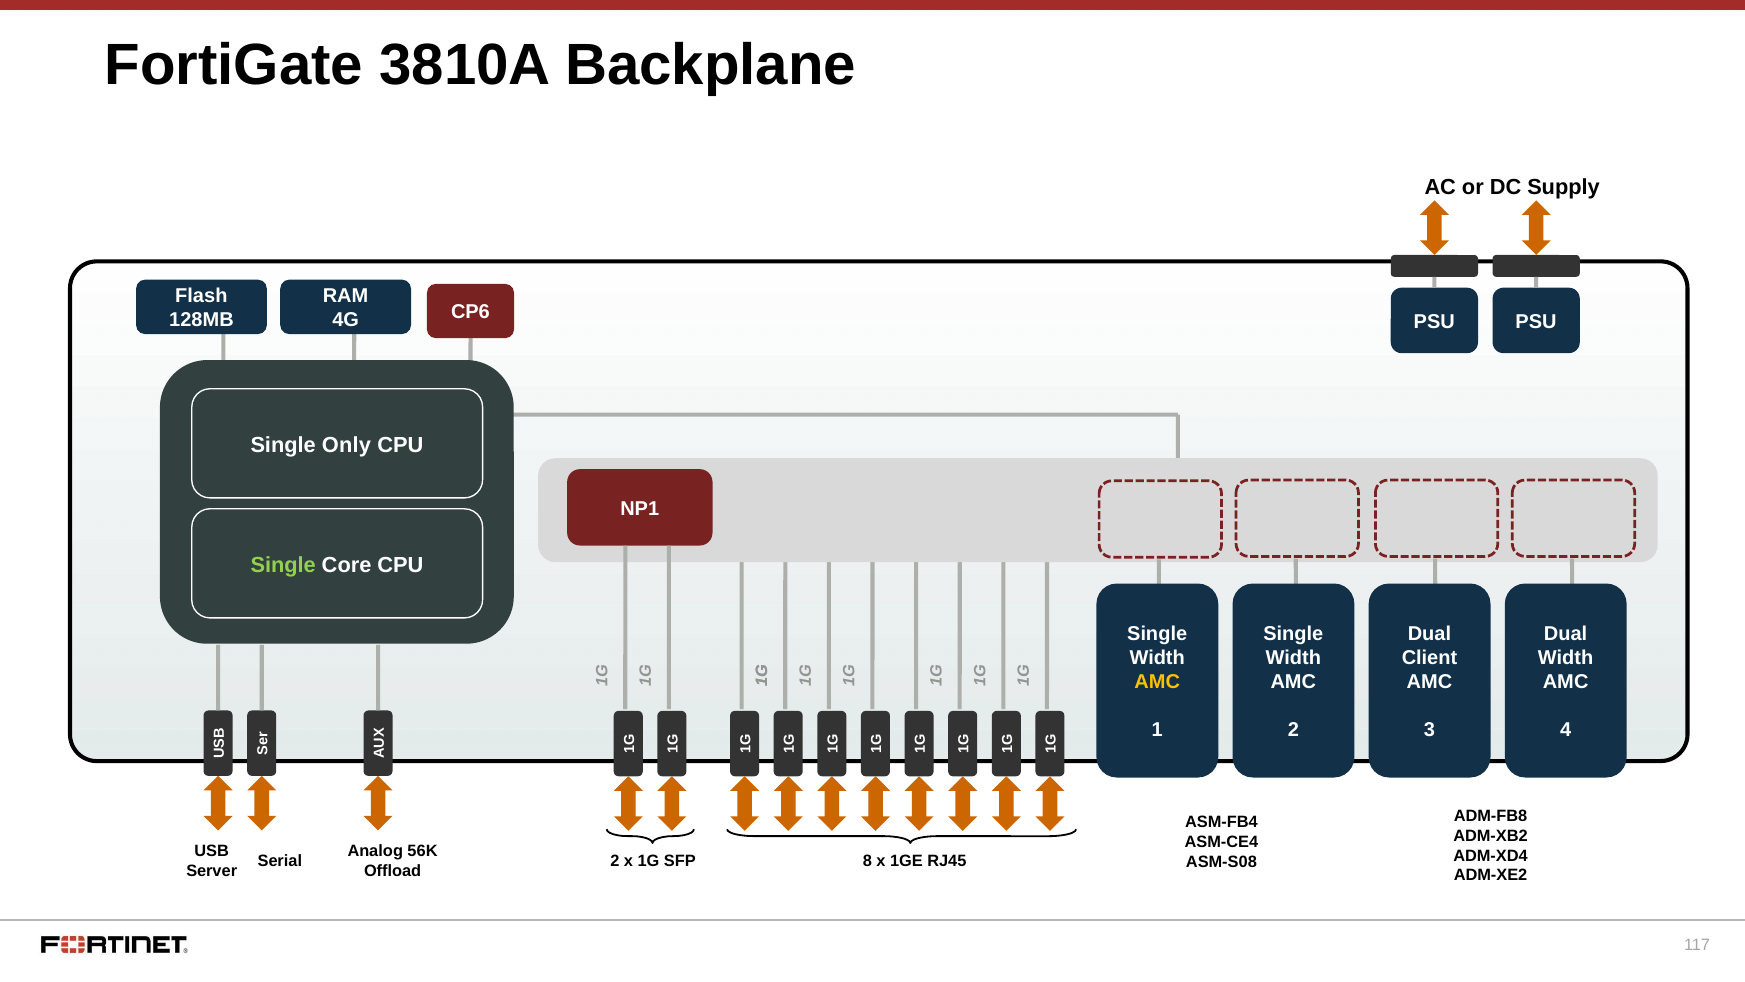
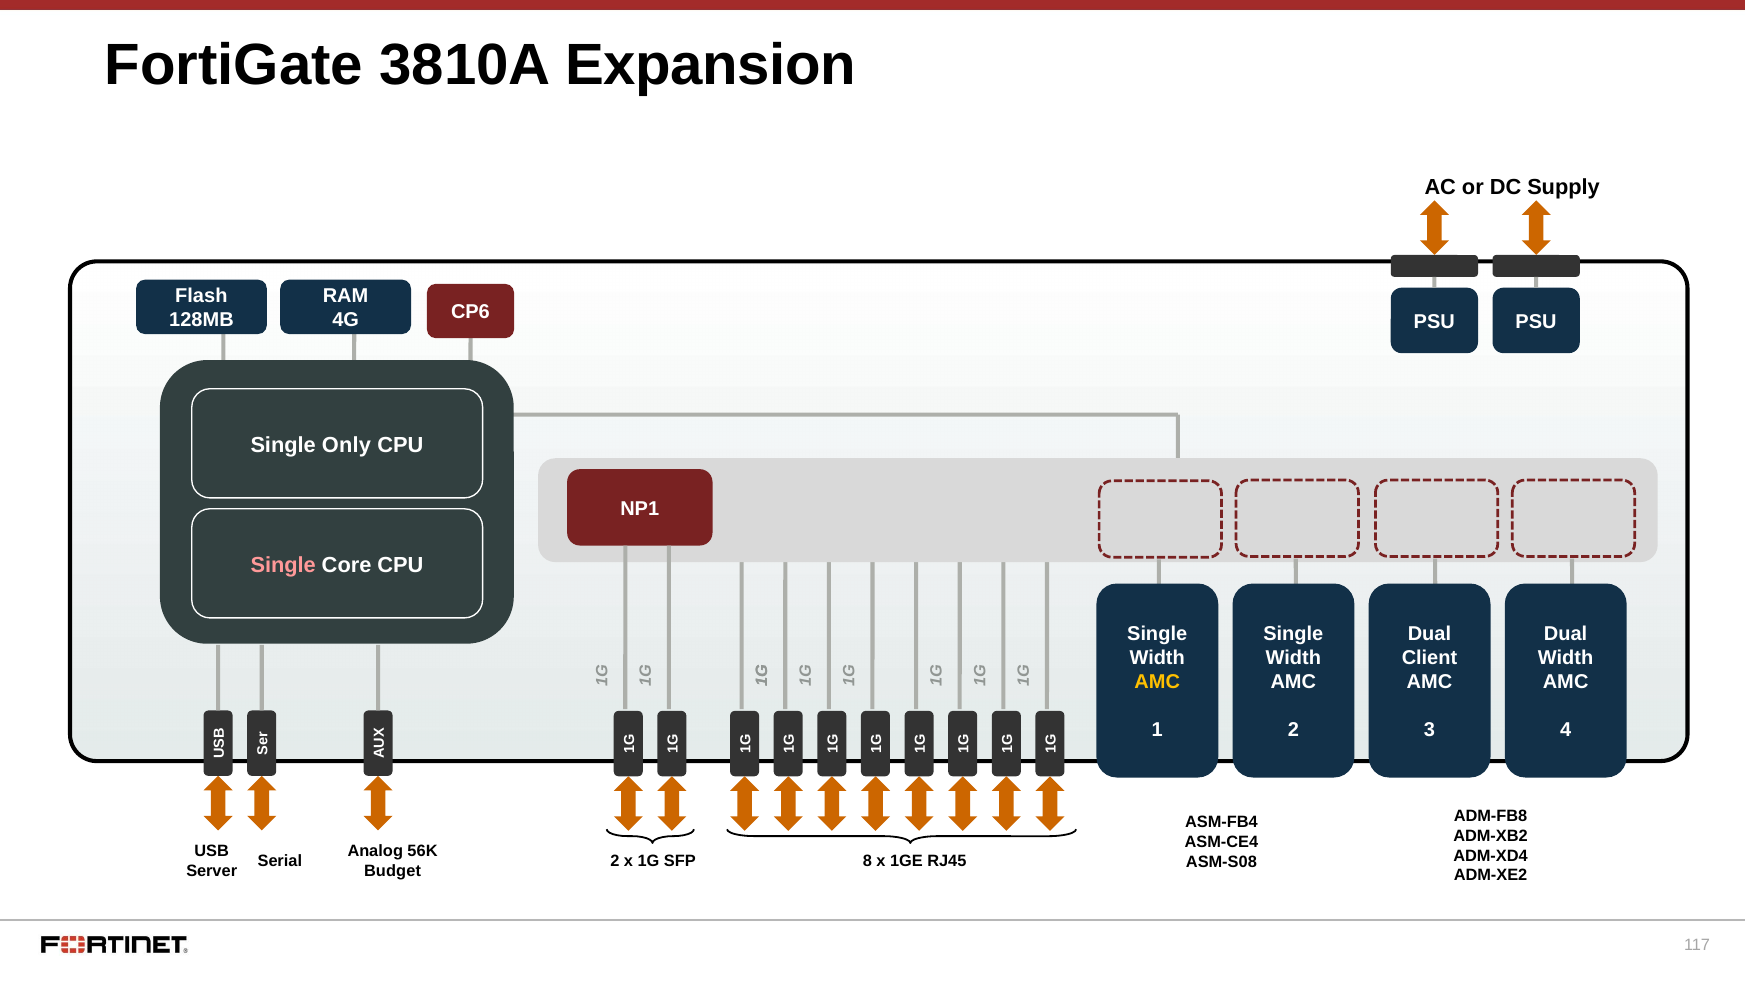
Backplane: Backplane -> Expansion
Single at (283, 565) colour: light green -> pink
Offload: Offload -> Budget
